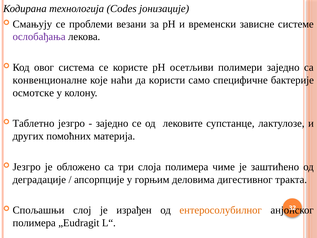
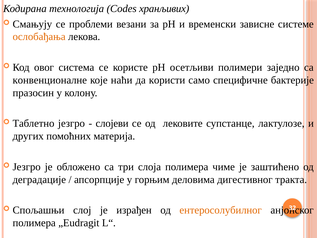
јонизације: јонизације -> хранљивих
ослобађања colour: purple -> orange
осмотске: осмотске -> празосин
заједно at (112, 123): заједно -> слојеви
